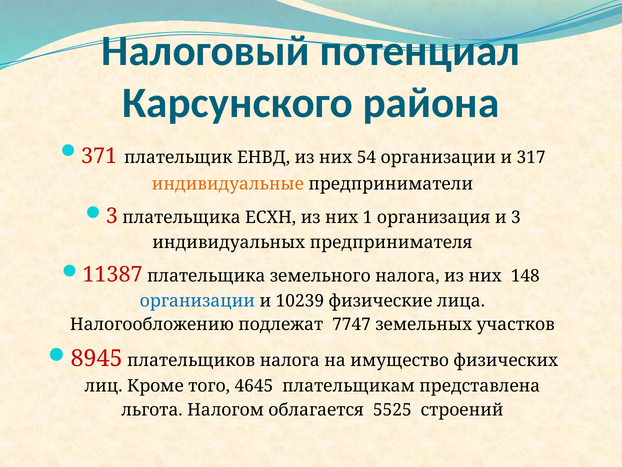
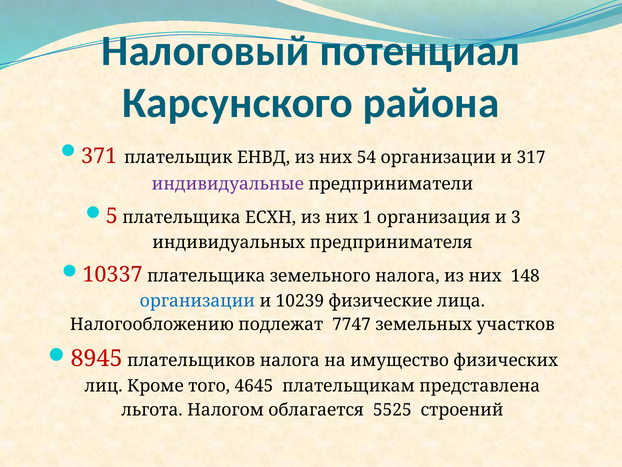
индивидуальные colour: orange -> purple
3 at (112, 216): 3 -> 5
11387: 11387 -> 10337
